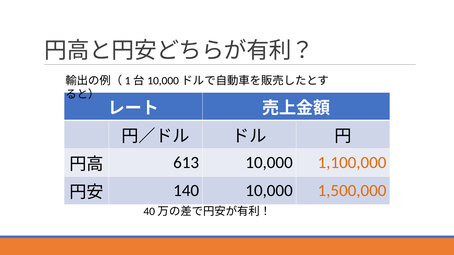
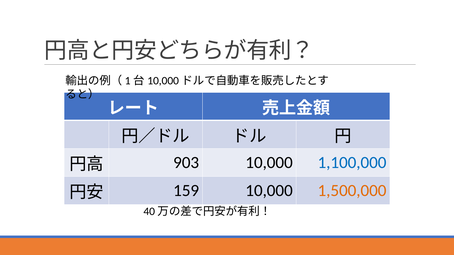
613: 613 -> 903
1,100,000 colour: orange -> blue
140: 140 -> 159
